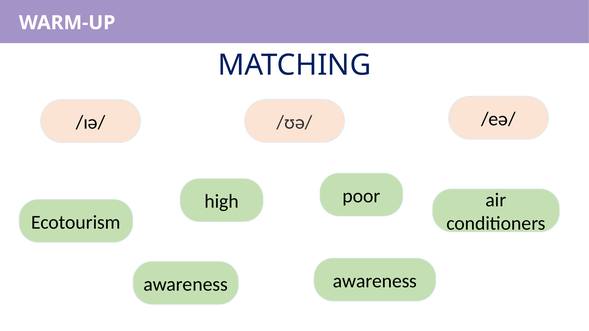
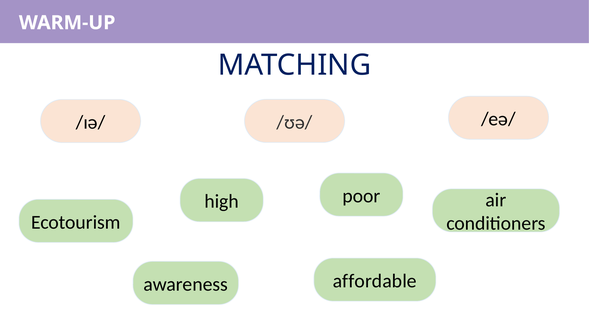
awareness at (375, 281): awareness -> affordable
